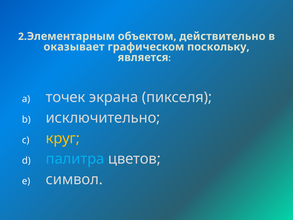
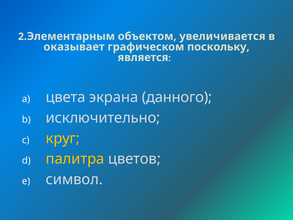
действительно: действительно -> увеличивается
точек: точек -> цвета
пикселя: пикселя -> данного
палитра colour: light blue -> yellow
